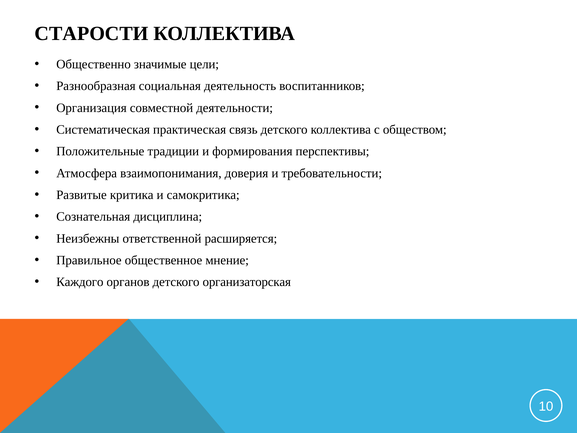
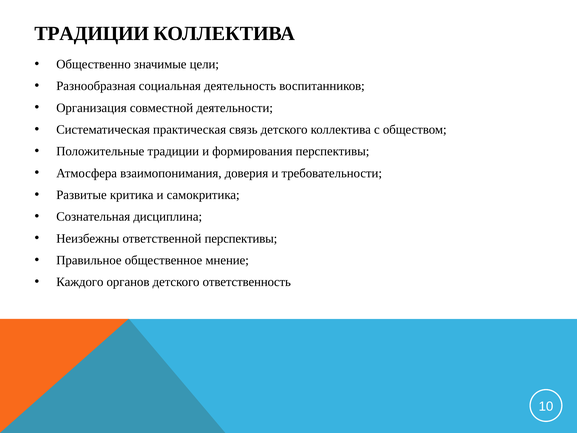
СТАРОСТИ at (92, 34): СТАРОСТИ -> ТРАДИЦИИ
ответственной расширяется: расширяется -> перспективы
организаторская: организаторская -> ответственность
